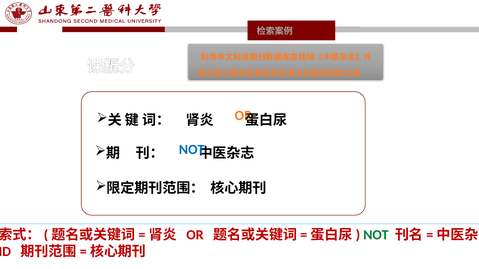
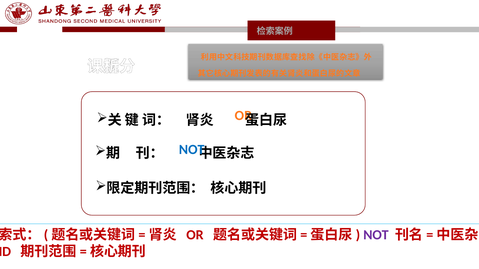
NOT at (376, 235) colour: green -> purple
